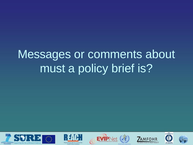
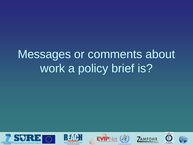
must: must -> work
